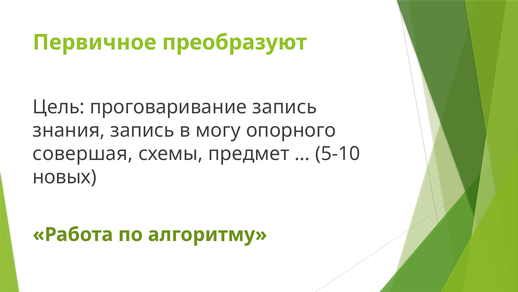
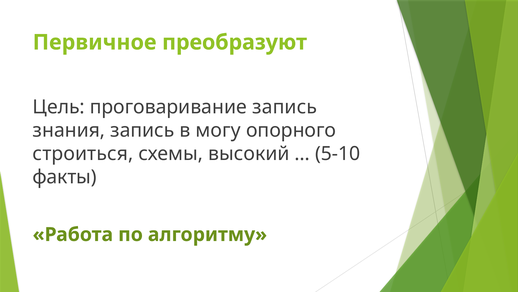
совершая: совершая -> строиться
предмет: предмет -> высокий
новых: новых -> факты
